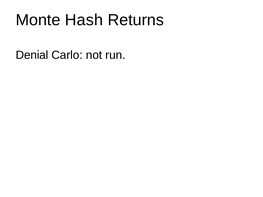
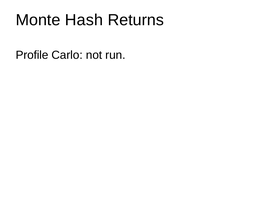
Denial: Denial -> Profile
